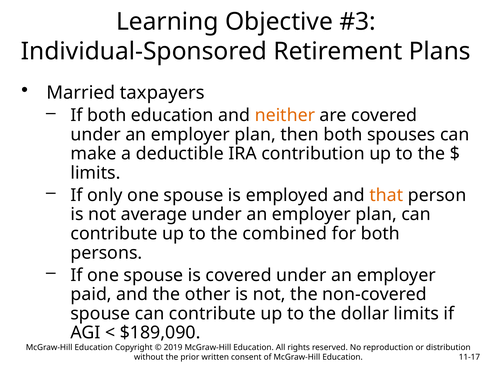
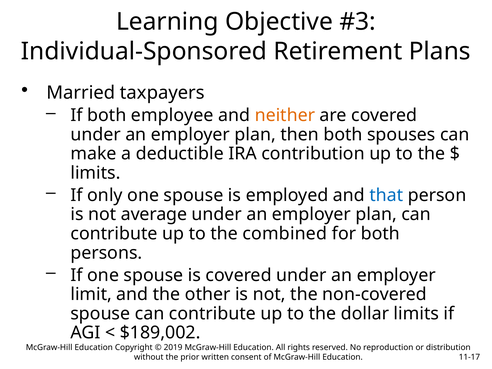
both education: education -> employee
that colour: orange -> blue
paid: paid -> limit
$189,090: $189,090 -> $189,002
